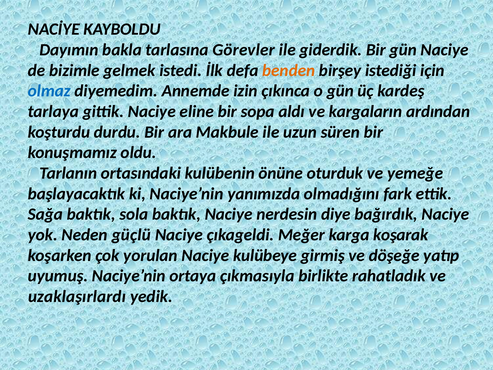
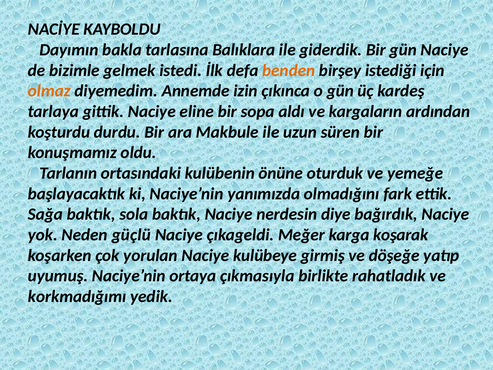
Görevler: Görevler -> Balıklara
olmaz colour: blue -> orange
uzaklaşırlardı: uzaklaşırlardı -> korkmadığımı
